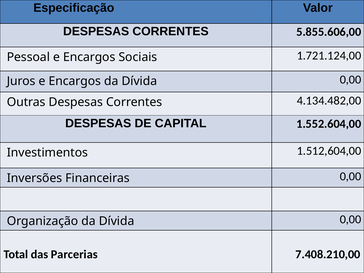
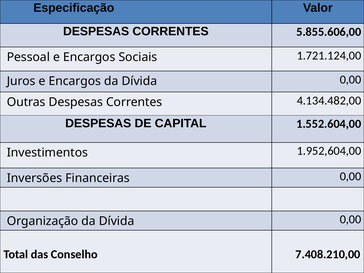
1.512,604,00: 1.512,604,00 -> 1.952,604,00
Parcerias: Parcerias -> Conselho
